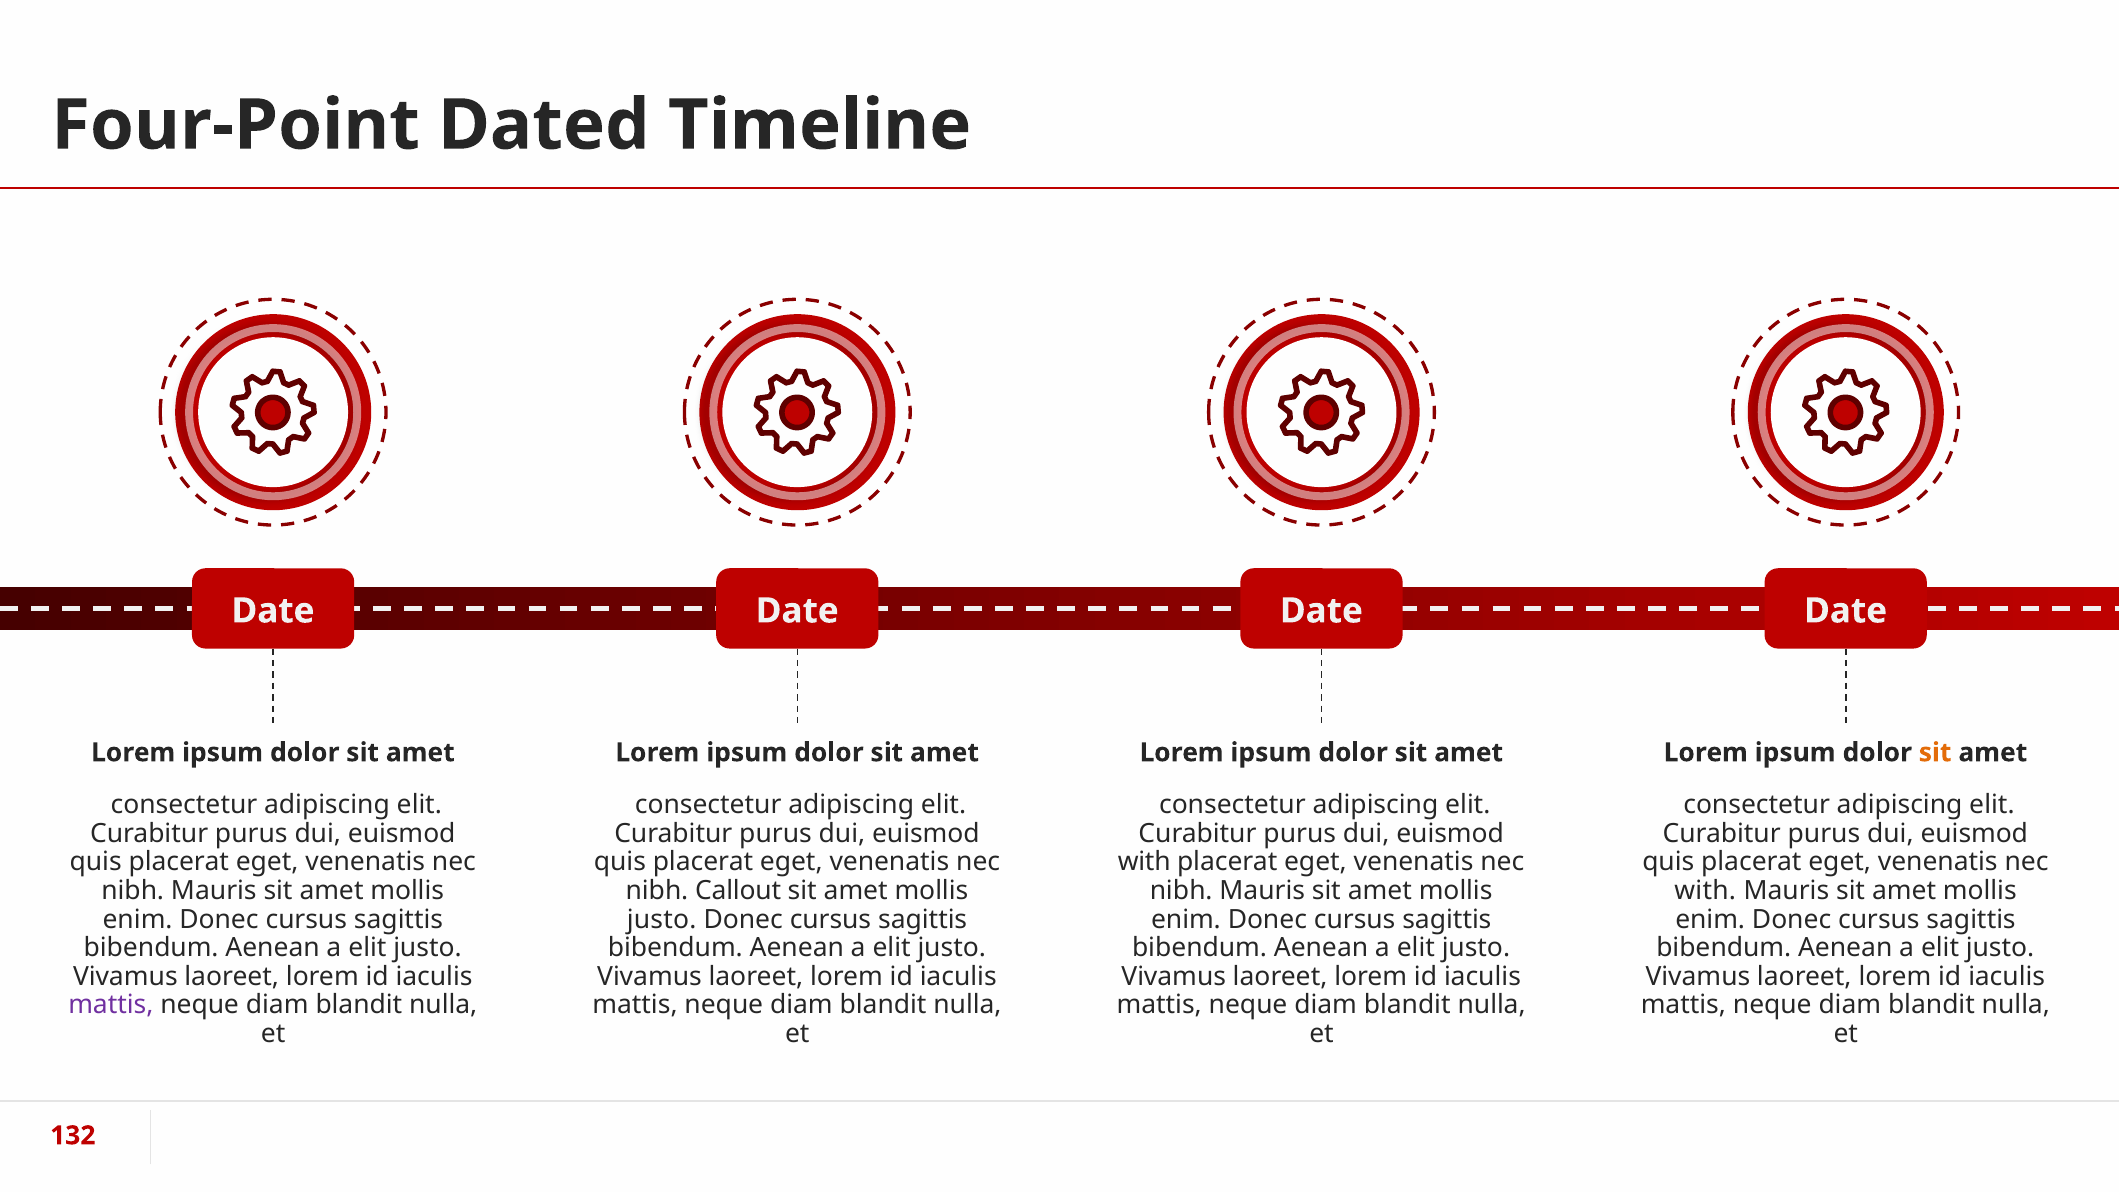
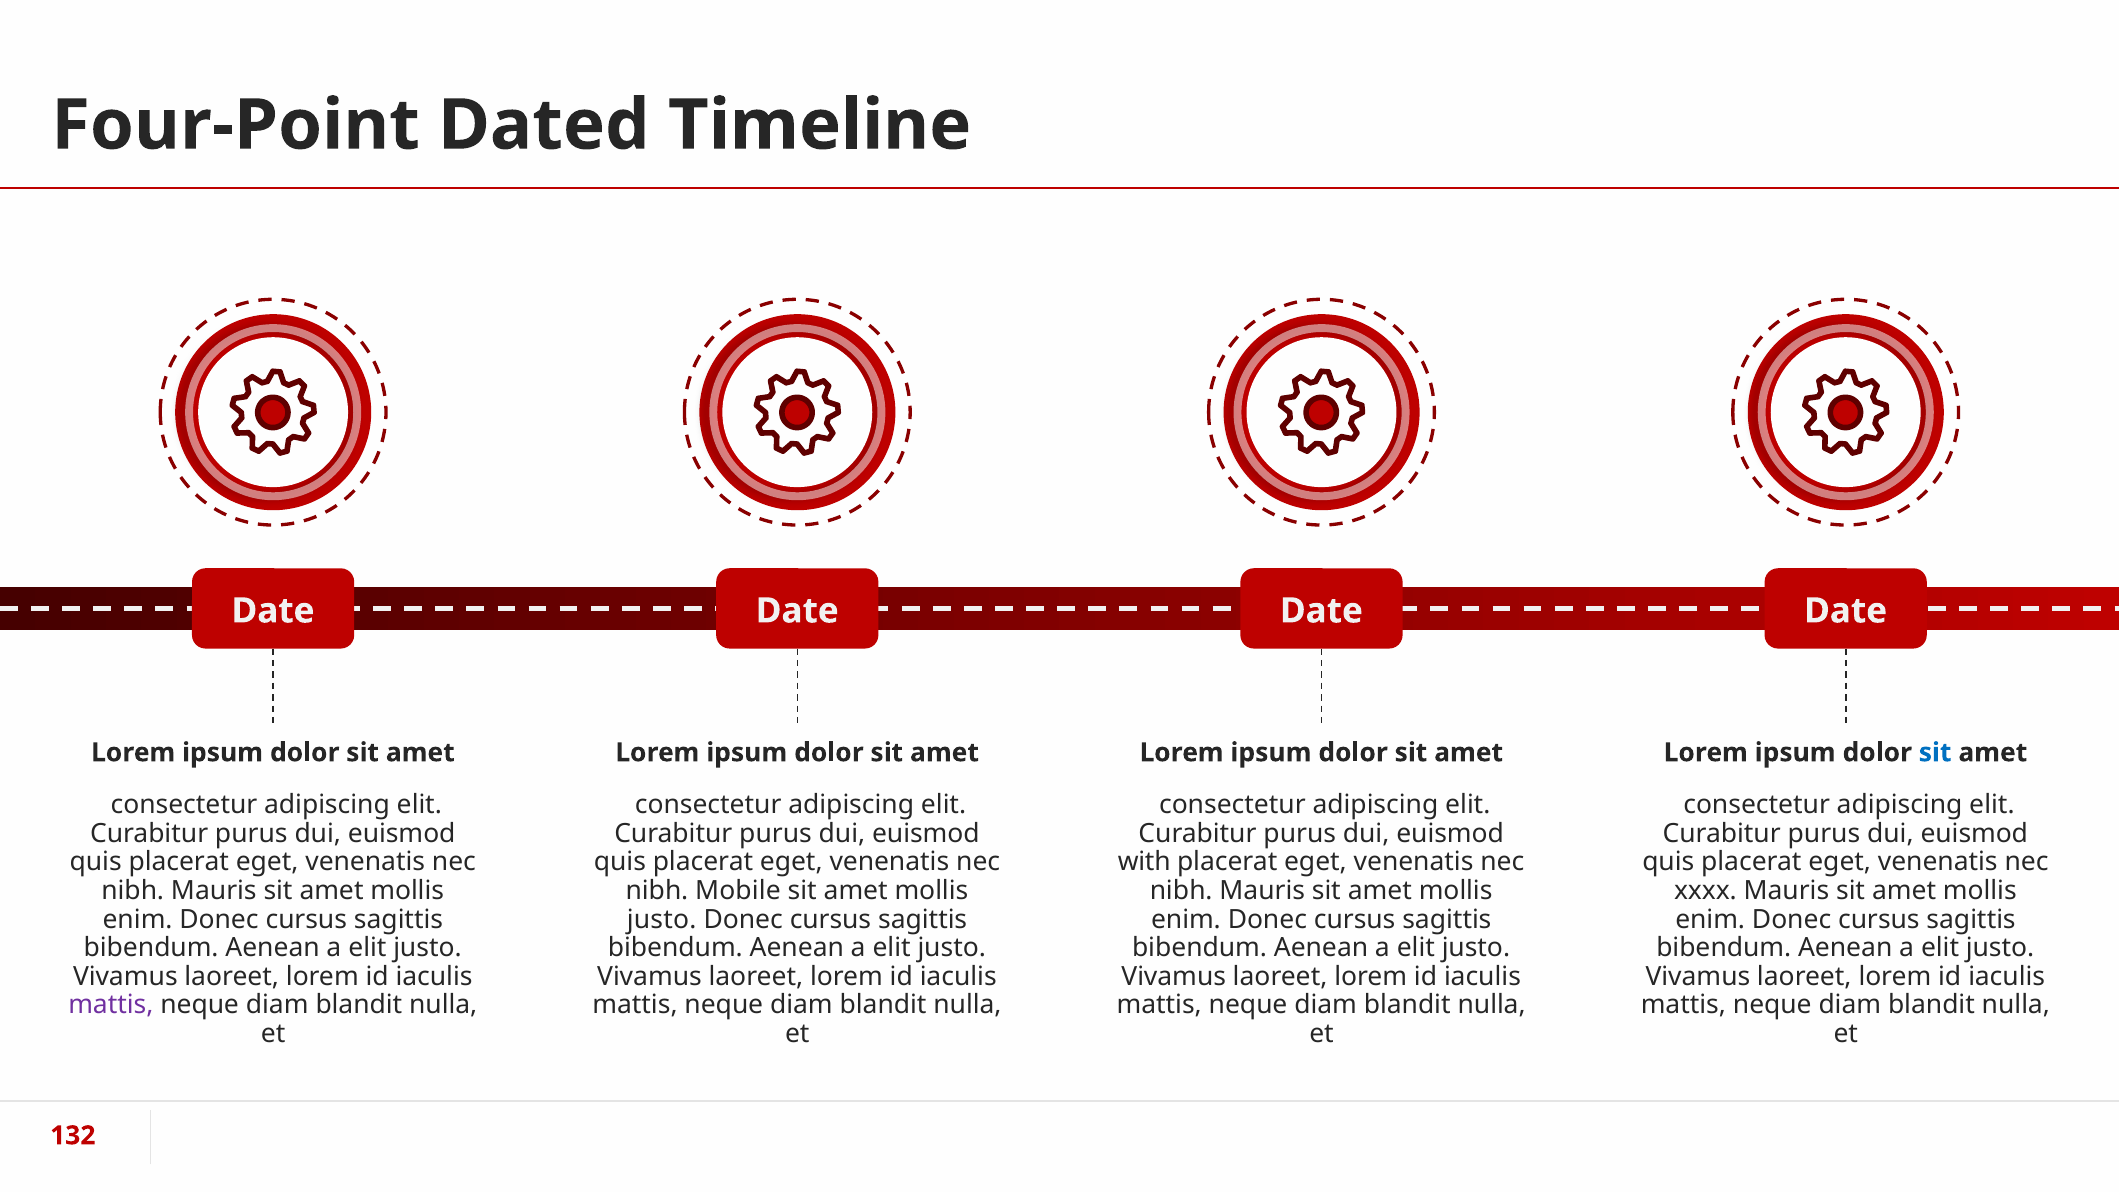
sit at (1935, 753) colour: orange -> blue
Callout: Callout -> Mobile
with at (1705, 891): with -> xxxx
